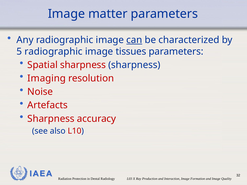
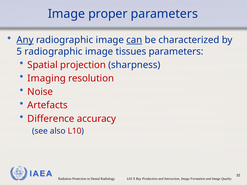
matter: matter -> proper
Any underline: none -> present
Spatial sharpness: sharpness -> projection
Sharpness at (51, 119): Sharpness -> Difference
